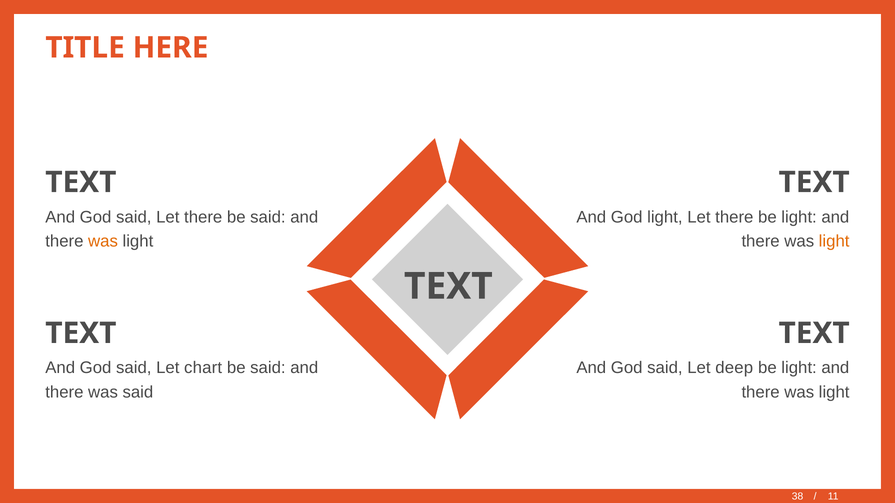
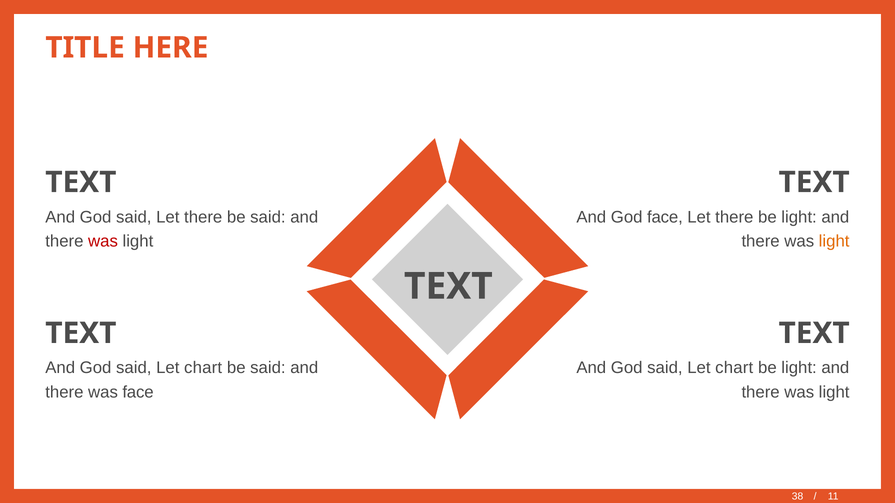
God light: light -> face
was at (103, 241) colour: orange -> red
deep at (734, 368): deep -> chart
was said: said -> face
